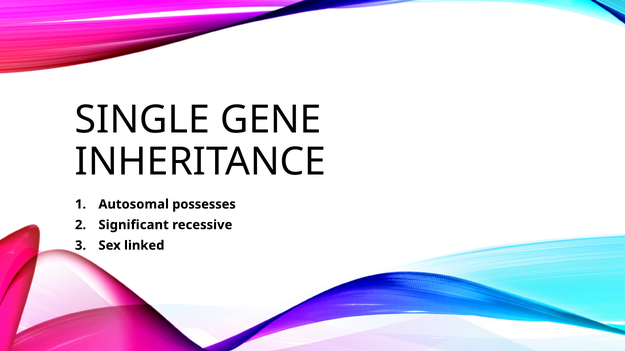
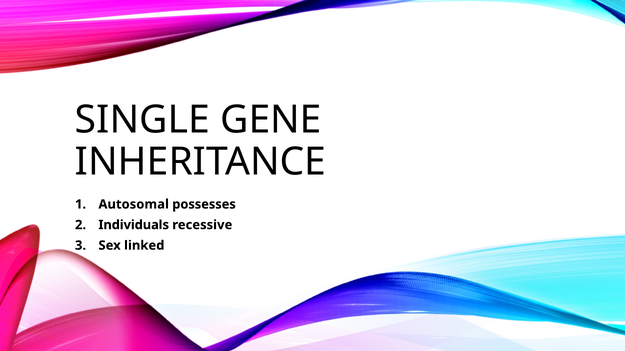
Significant: Significant -> Individuals
